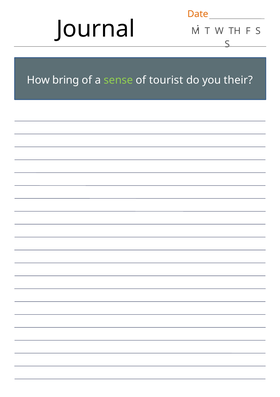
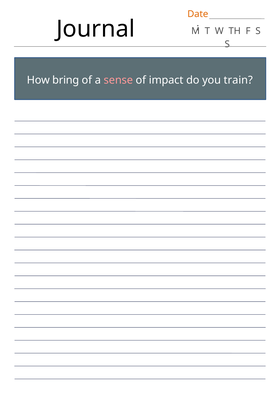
sense colour: light green -> pink
tourist: tourist -> impact
their: their -> train
